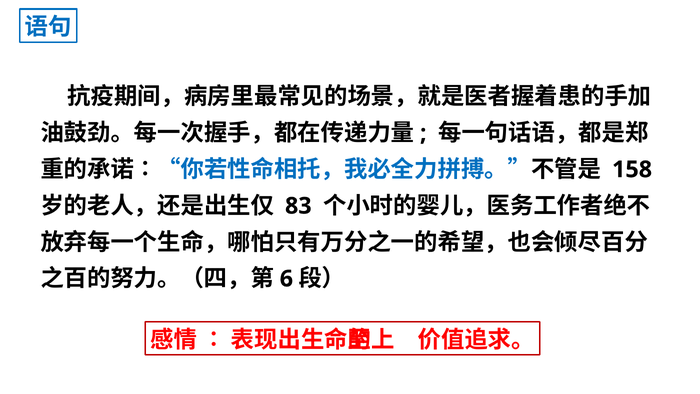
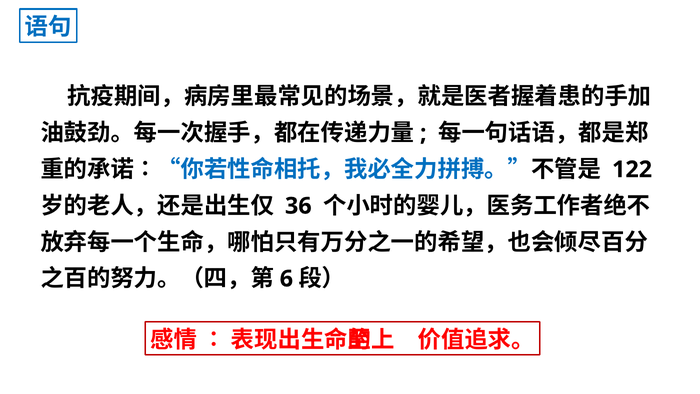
158: 158 -> 122
83: 83 -> 36
